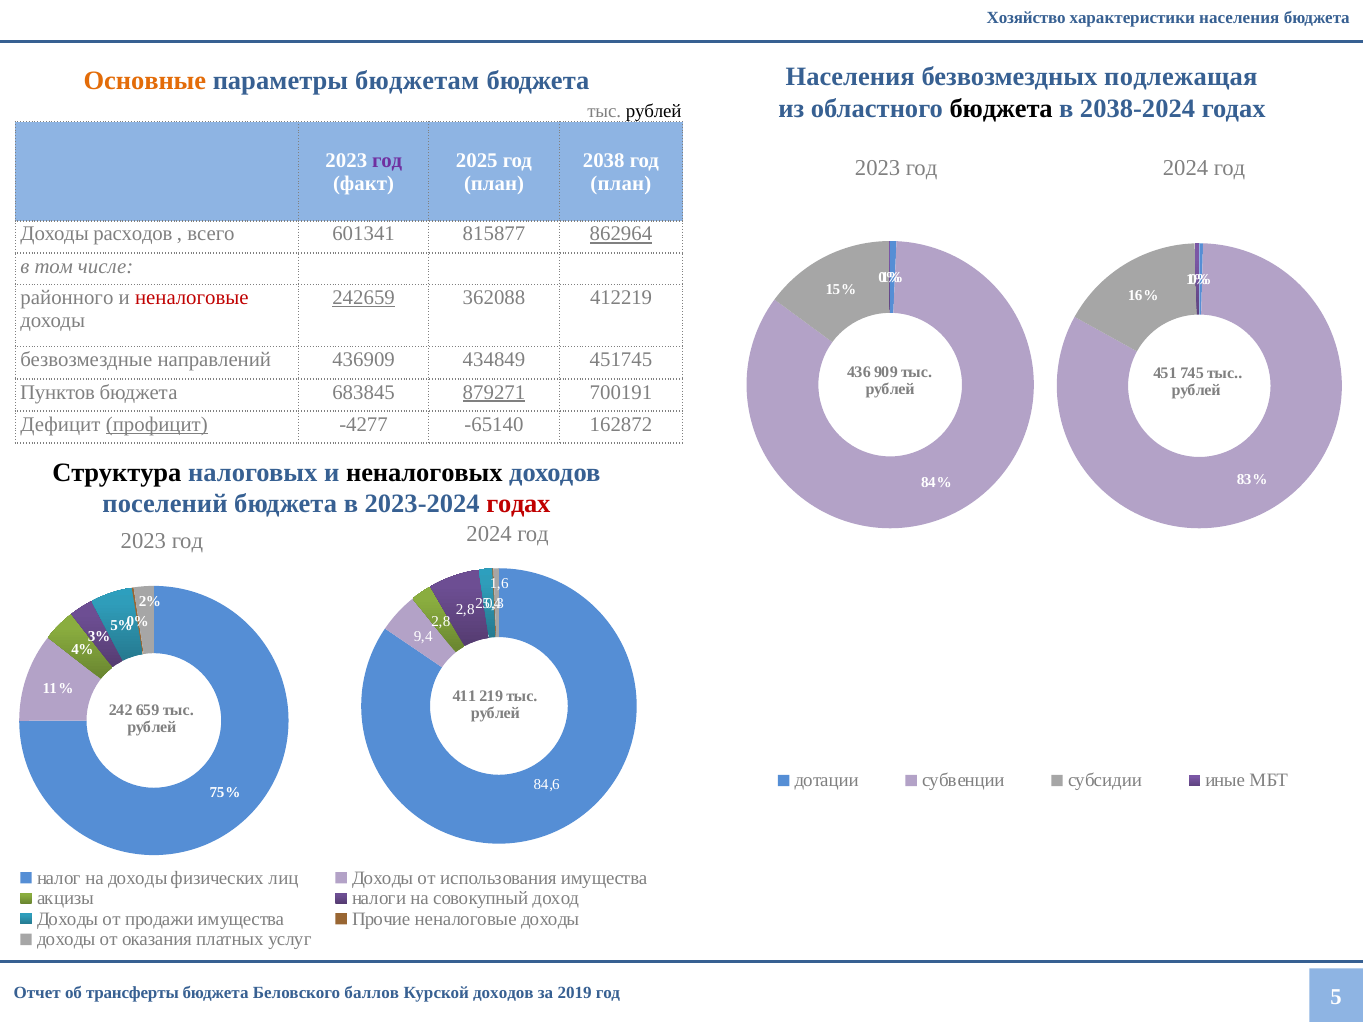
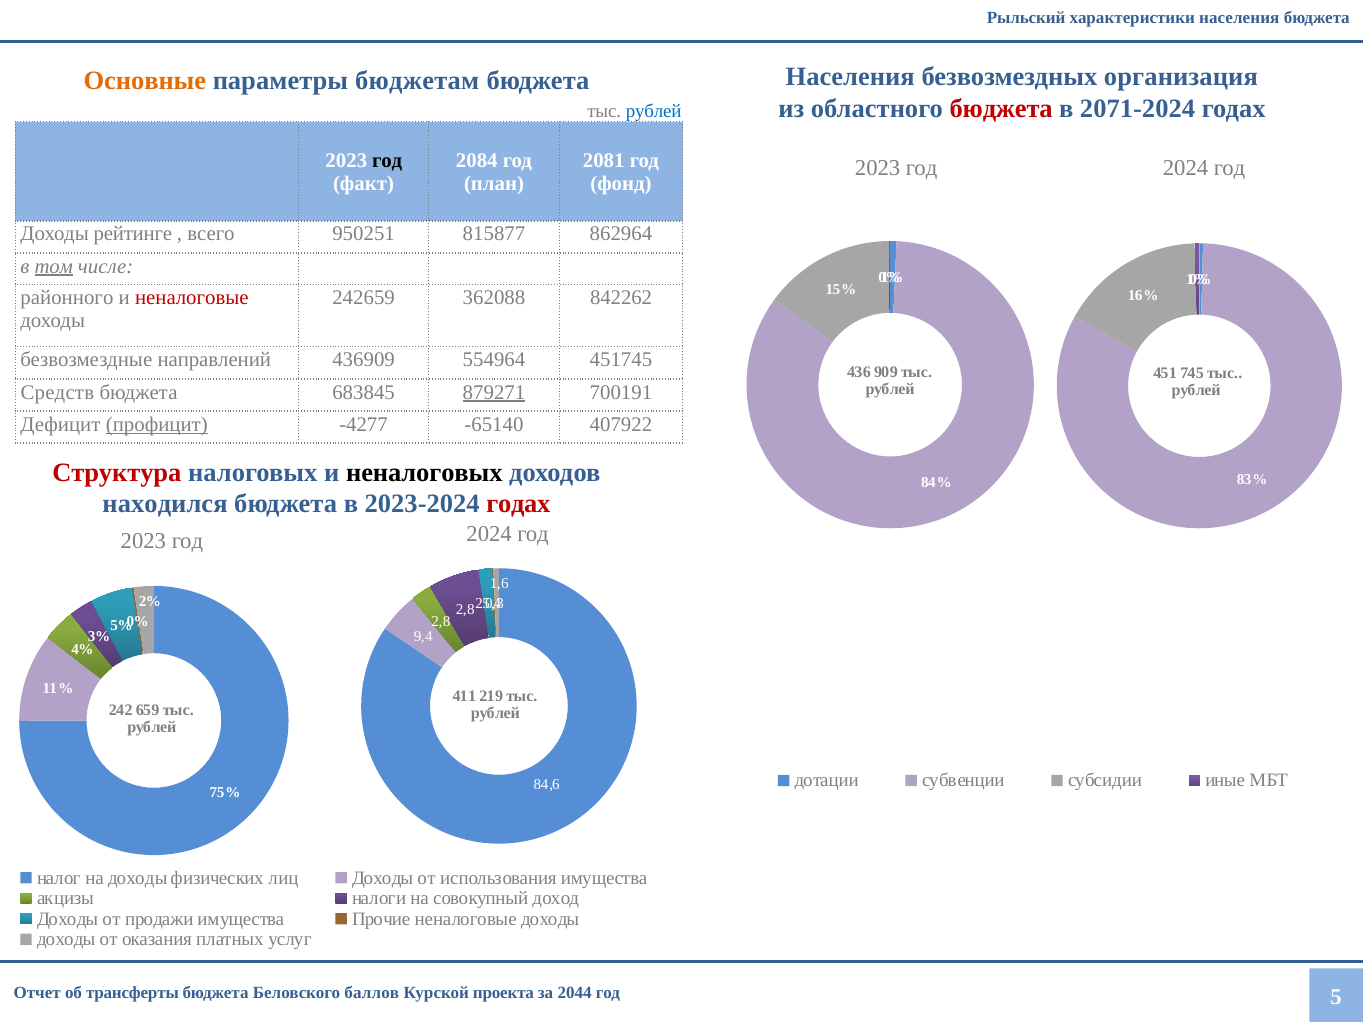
Хозяйство: Хозяйство -> Рыльский
подлежащая: подлежащая -> организация
бюджета at (1001, 109) colour: black -> red
2038-2024: 2038-2024 -> 2071-2024
рублей at (654, 111) colour: black -> blue
год at (387, 161) colour: purple -> black
2025: 2025 -> 2084
2038: 2038 -> 2081
план at (621, 184): план -> фонд
расходов: расходов -> рейтинге
601341: 601341 -> 950251
862964 underline: present -> none
том underline: none -> present
242659 underline: present -> none
412219: 412219 -> 842262
434849: 434849 -> 554964
Пунктов: Пунктов -> Средств
162872: 162872 -> 407922
Структура colour: black -> red
поселений: поселений -> находился
Курской доходов: доходов -> проекта
2019: 2019 -> 2044
